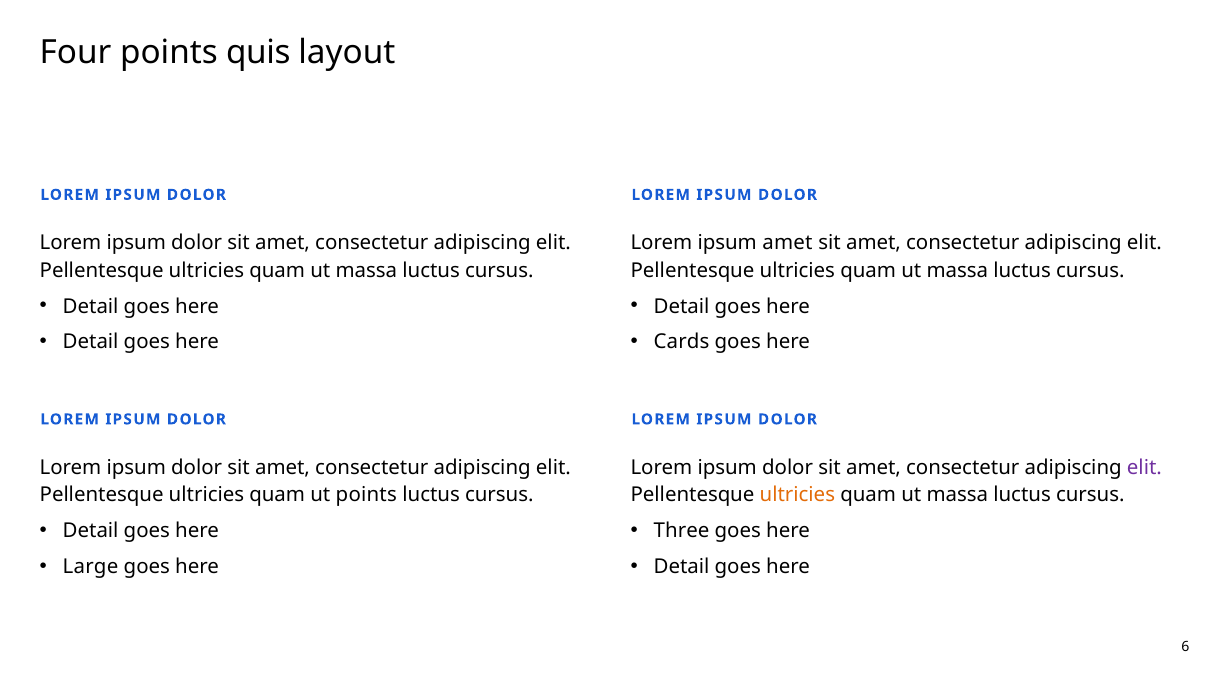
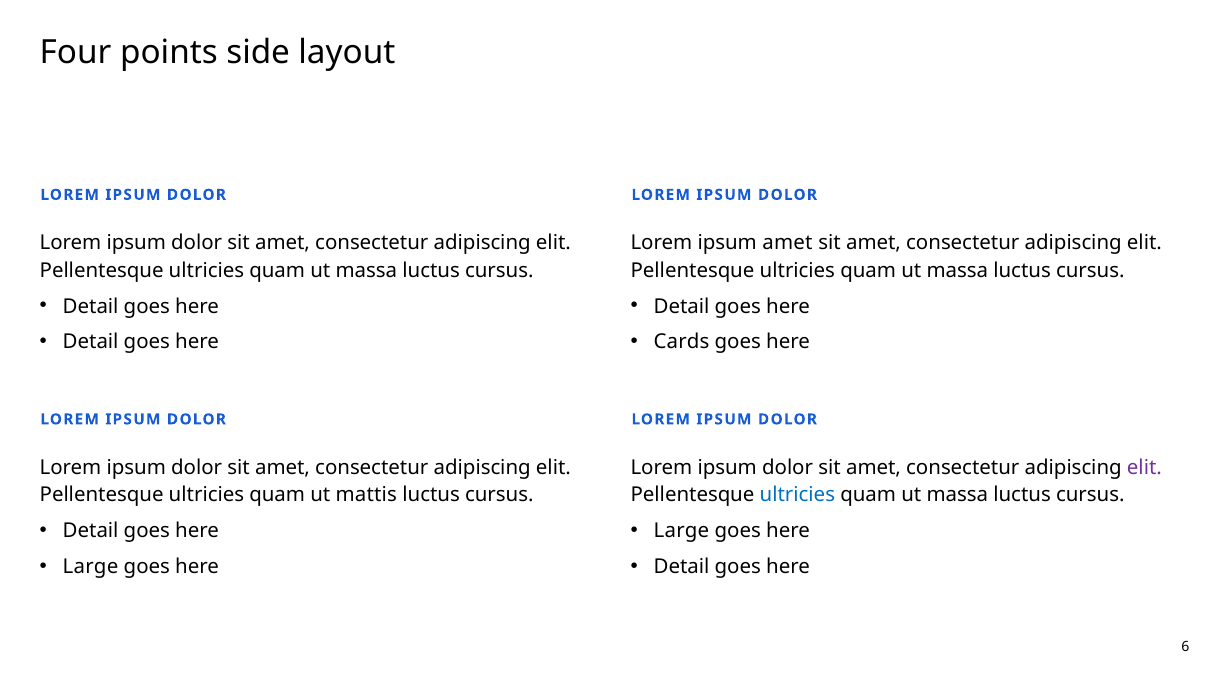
quis: quis -> side
ut points: points -> mattis
ultricies at (797, 495) colour: orange -> blue
Three at (682, 531): Three -> Large
